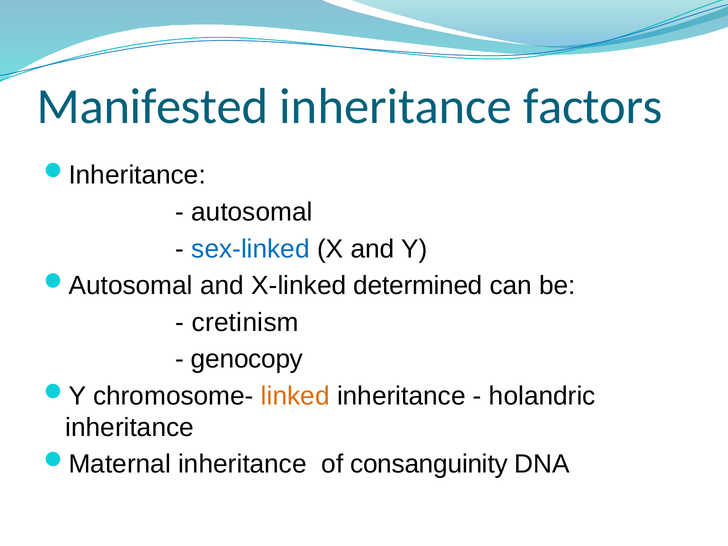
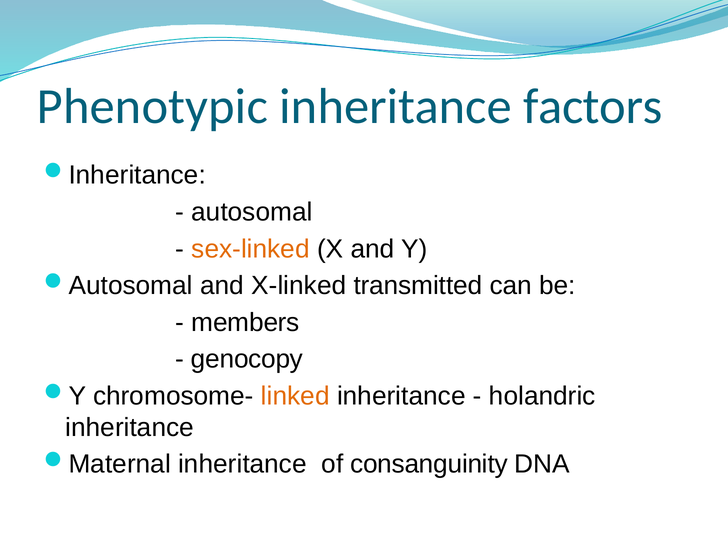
Manifested: Manifested -> Phenotypic
sex-linked colour: blue -> orange
determined: determined -> transmitted
cretinism: cretinism -> members
